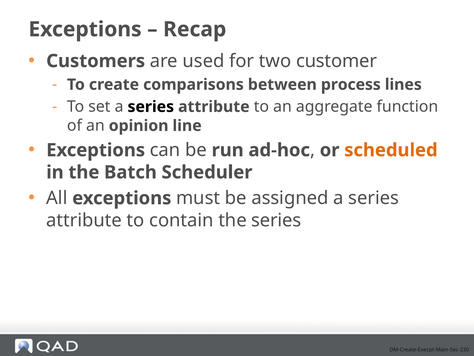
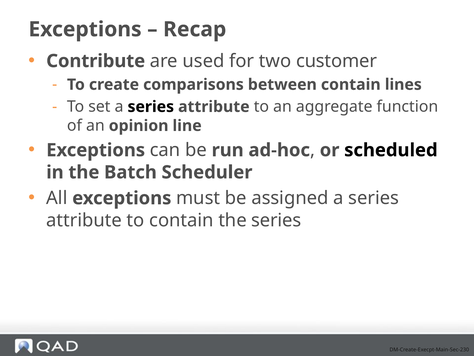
Customers: Customers -> Contribute
between process: process -> contain
scheduled colour: orange -> black
